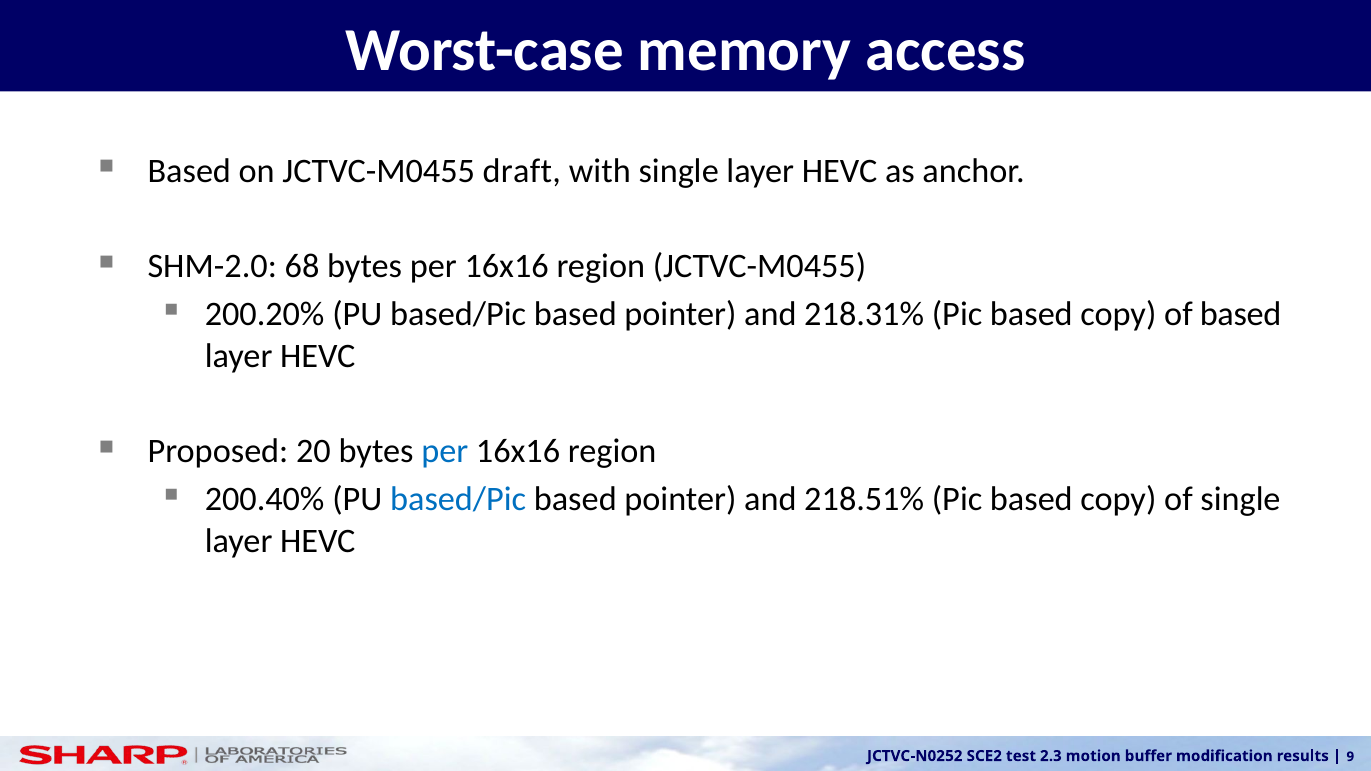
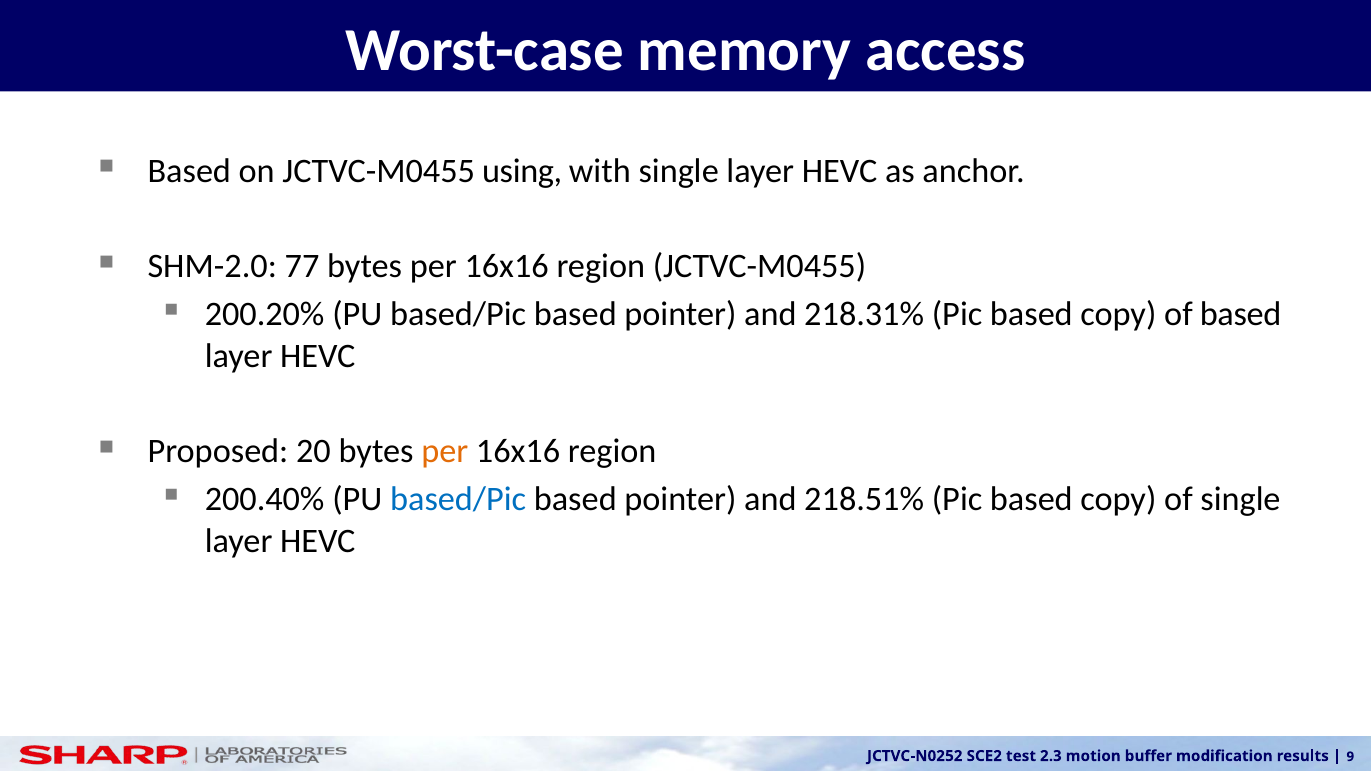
draft: draft -> using
68: 68 -> 77
per at (445, 452) colour: blue -> orange
